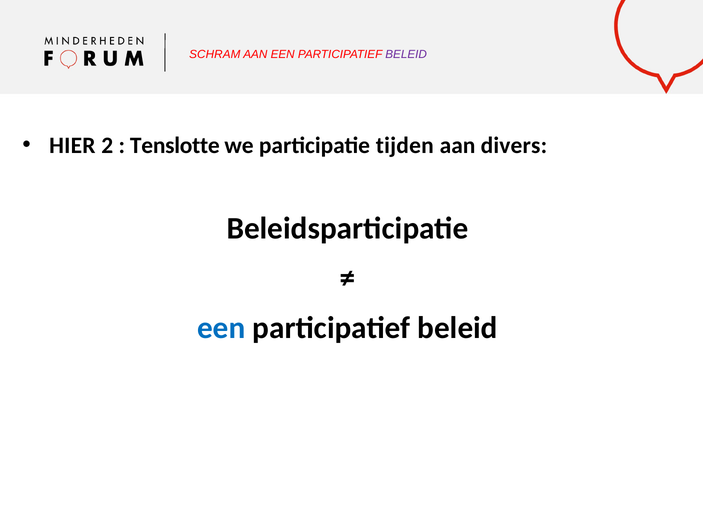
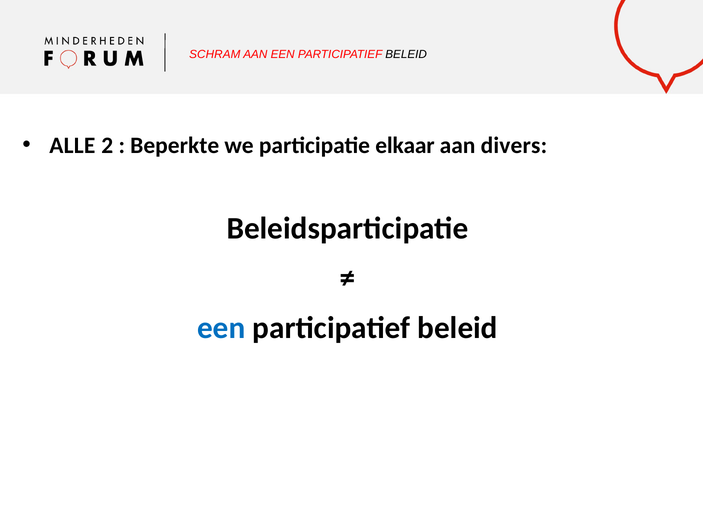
BELEID at (406, 54) colour: purple -> black
HIER: HIER -> ALLE
Tenslotte: Tenslotte -> Beperkte
tijden: tijden -> elkaar
